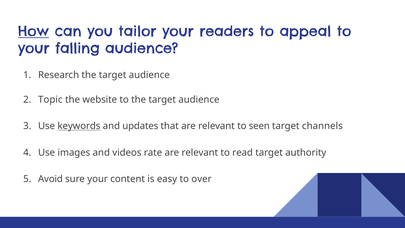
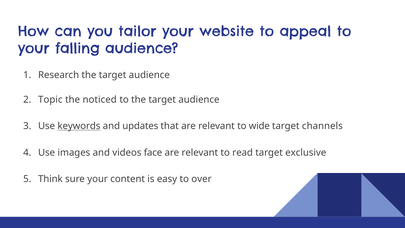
How underline: present -> none
readers: readers -> website
website: website -> noticed
seen: seen -> wide
rate: rate -> face
authority: authority -> exclusive
Avoid: Avoid -> Think
